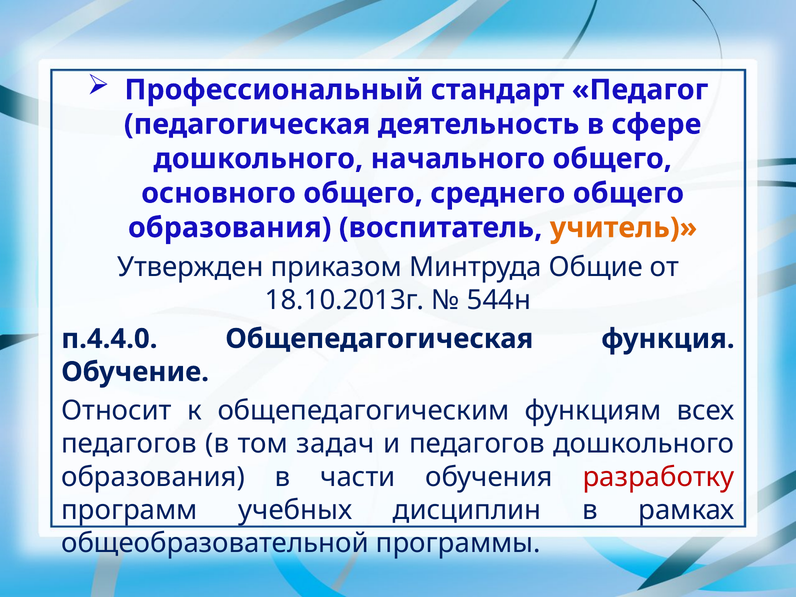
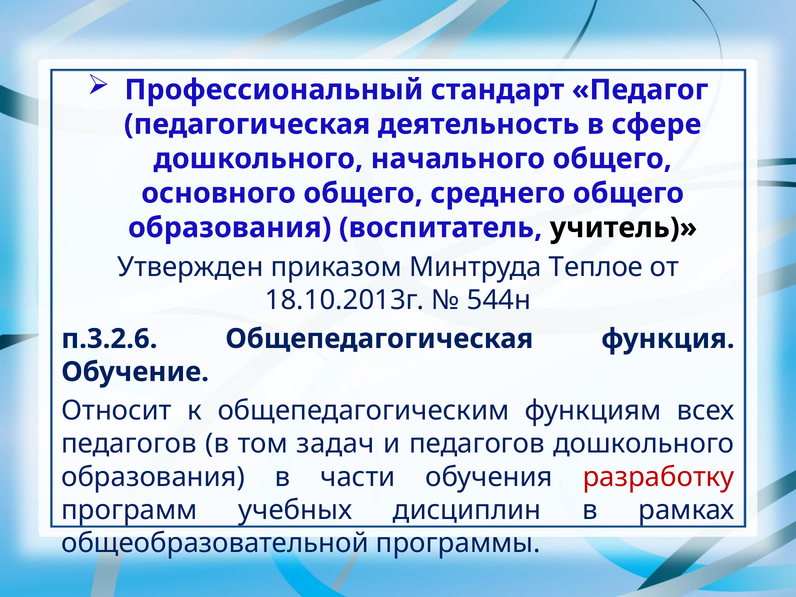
учитель colour: orange -> black
Общие: Общие -> Теплое
п.4.4.0: п.4.4.0 -> п.3.2.6
